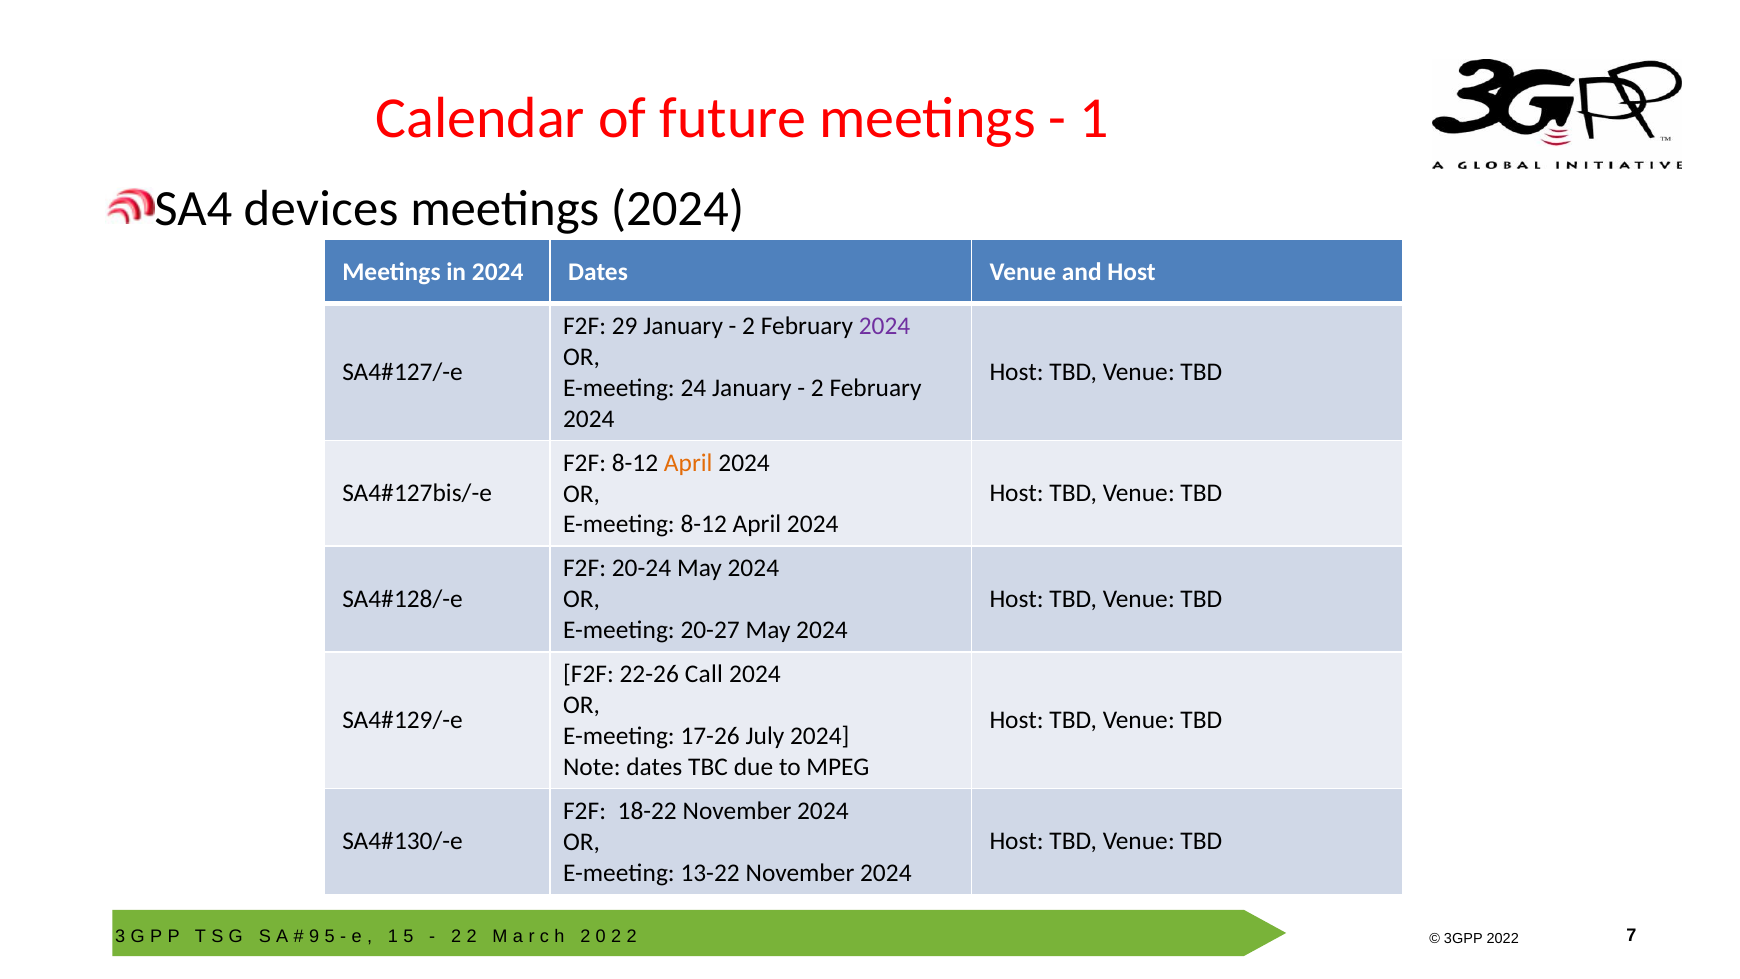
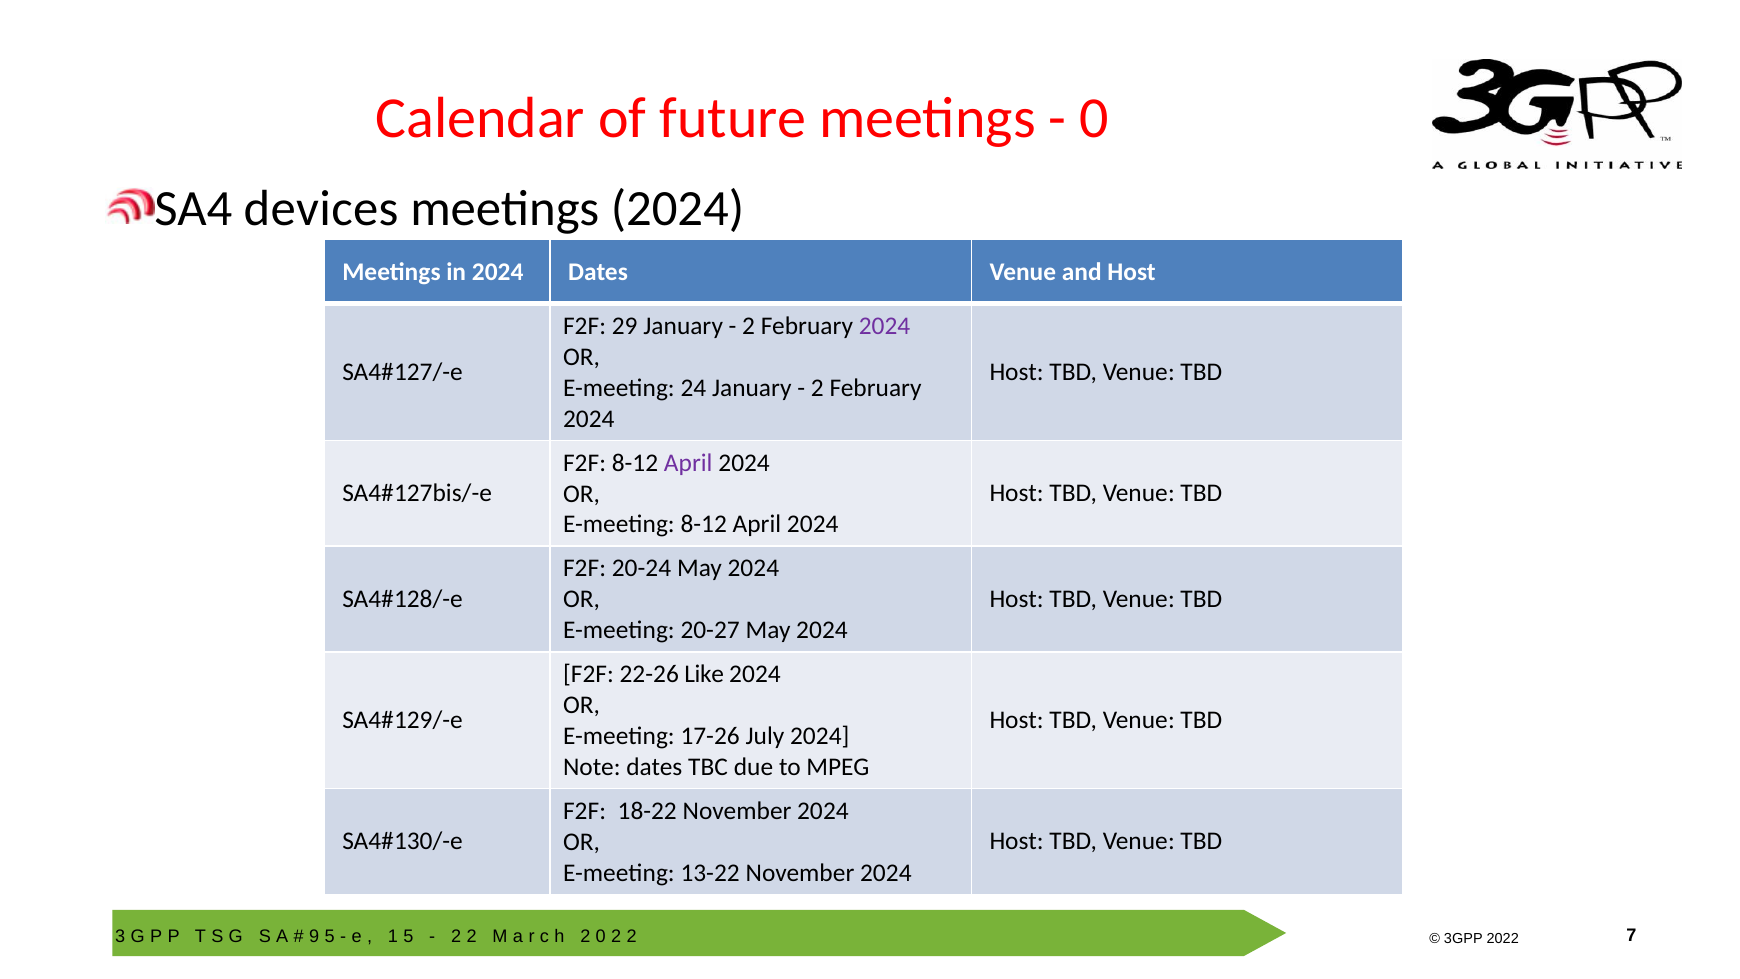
1 at (1095, 118): 1 -> 0
April at (688, 463) colour: orange -> purple
Call: Call -> Like
